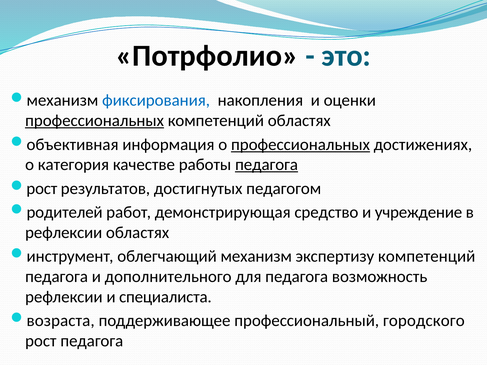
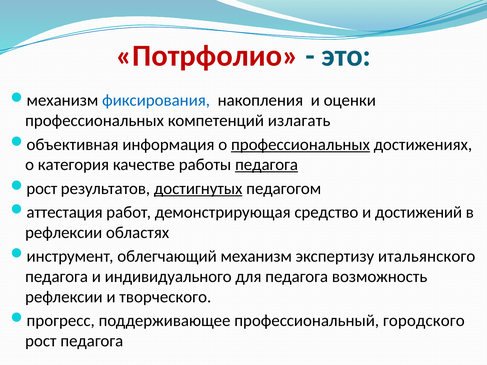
Потрфолио colour: black -> red
профессиональных at (95, 121) underline: present -> none
компетенций областях: областях -> излагать
достигнутых underline: none -> present
родителей: родителей -> аттестация
учреждение: учреждение -> достижений
экспертизу компетенций: компетенций -> итальянского
дополнительного: дополнительного -> индивидуального
специалиста: специалиста -> творческого
возраста: возраста -> прогресс
